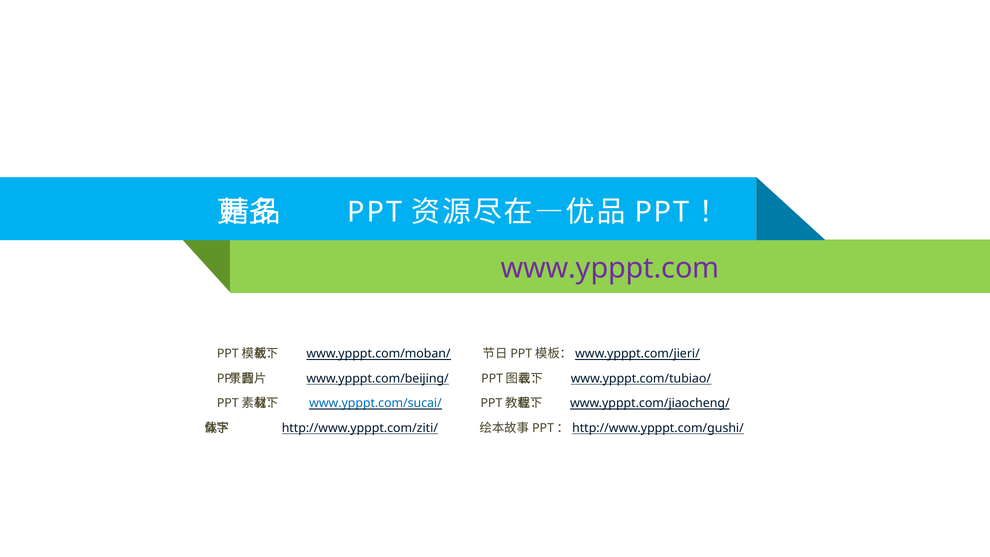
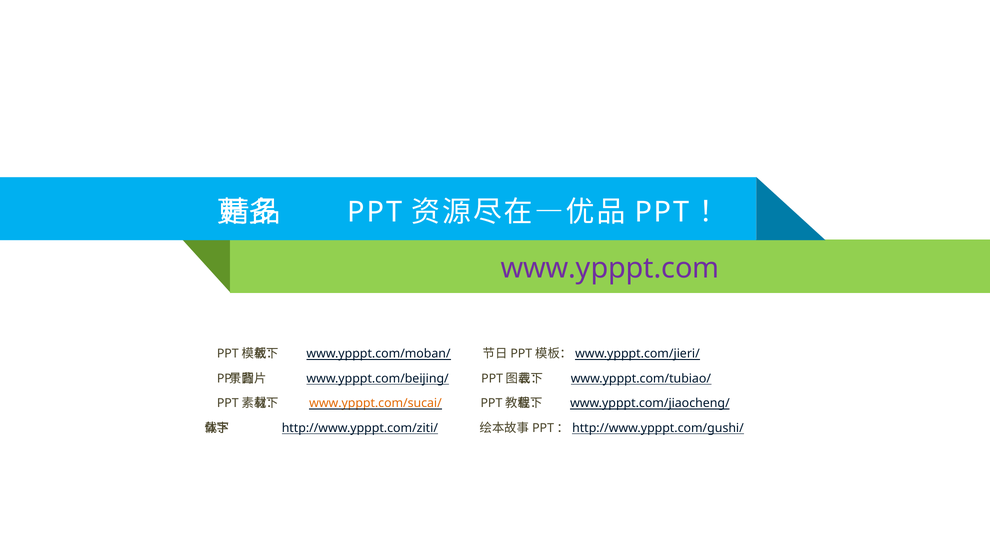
www.ypppt.com/sucai/ colour: blue -> orange
